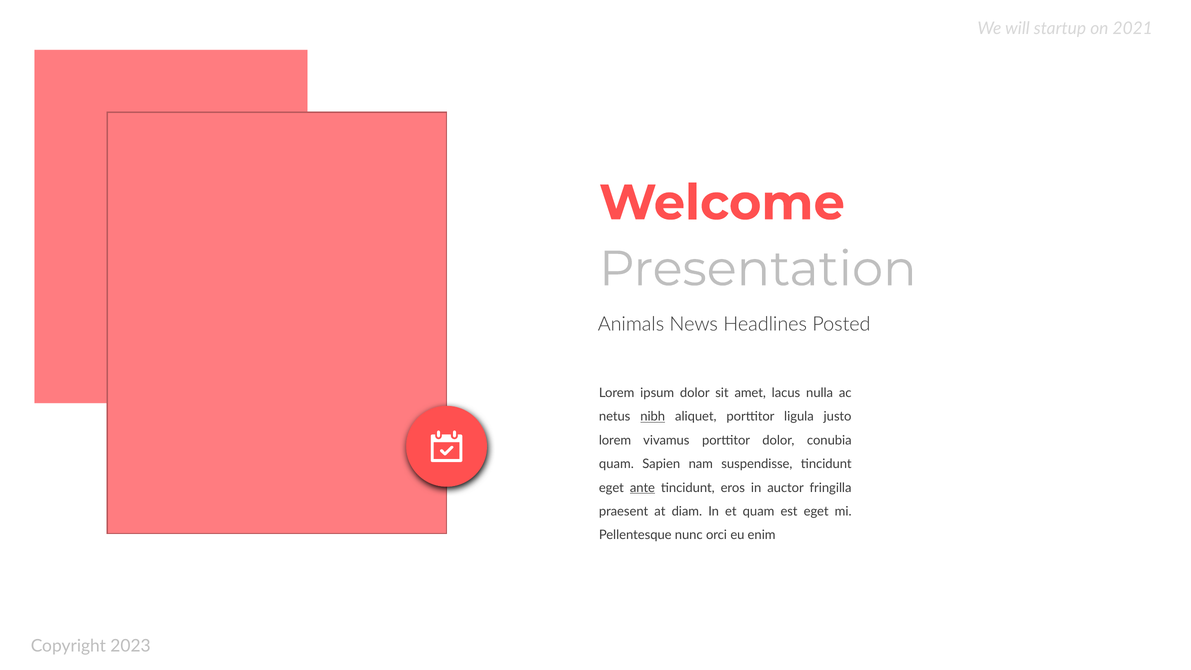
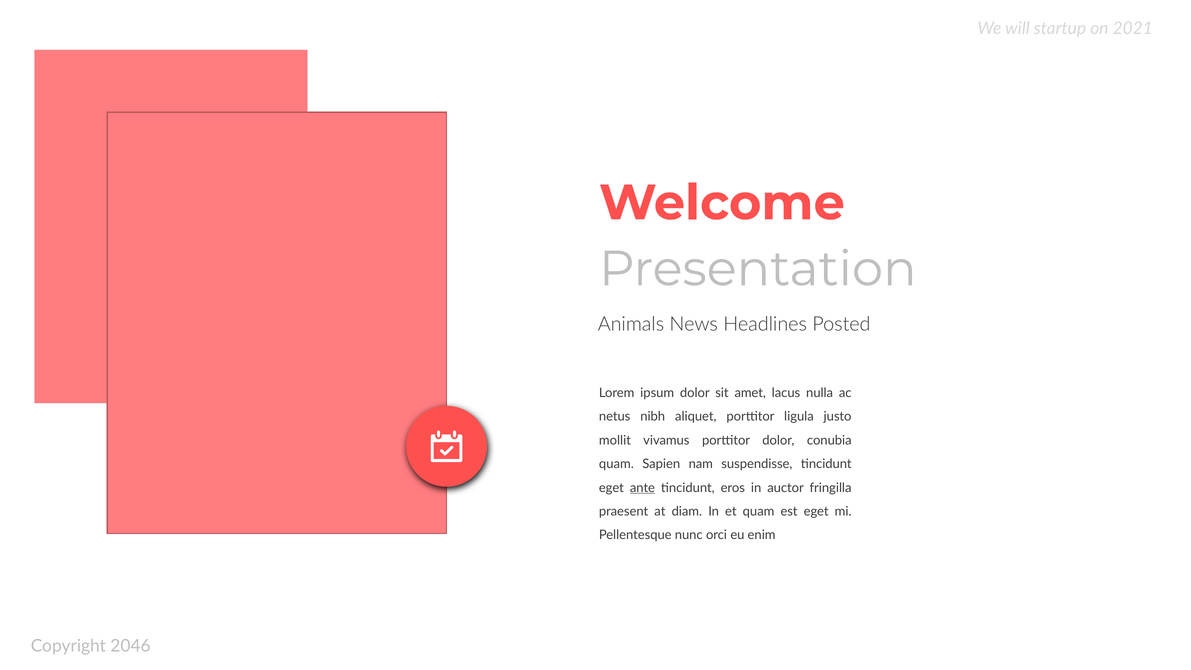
nibh underline: present -> none
lorem at (615, 440): lorem -> mollit
2023: 2023 -> 2046
